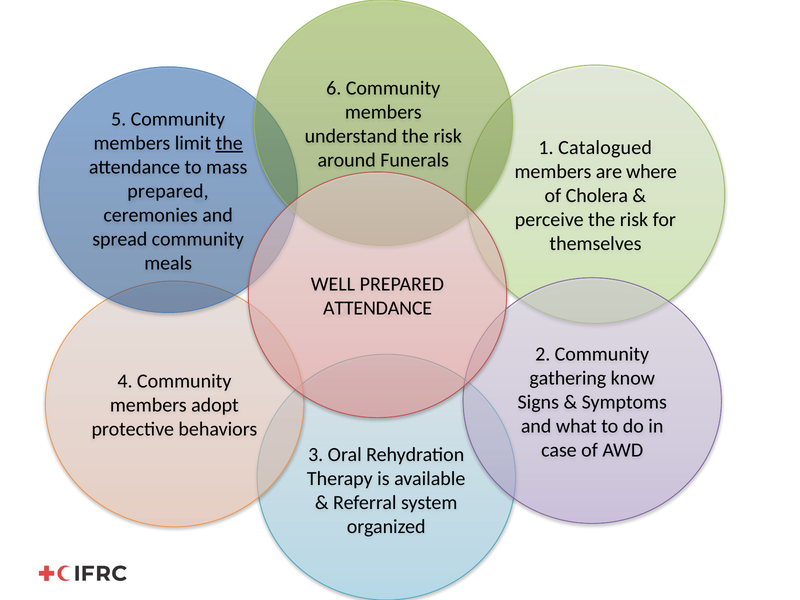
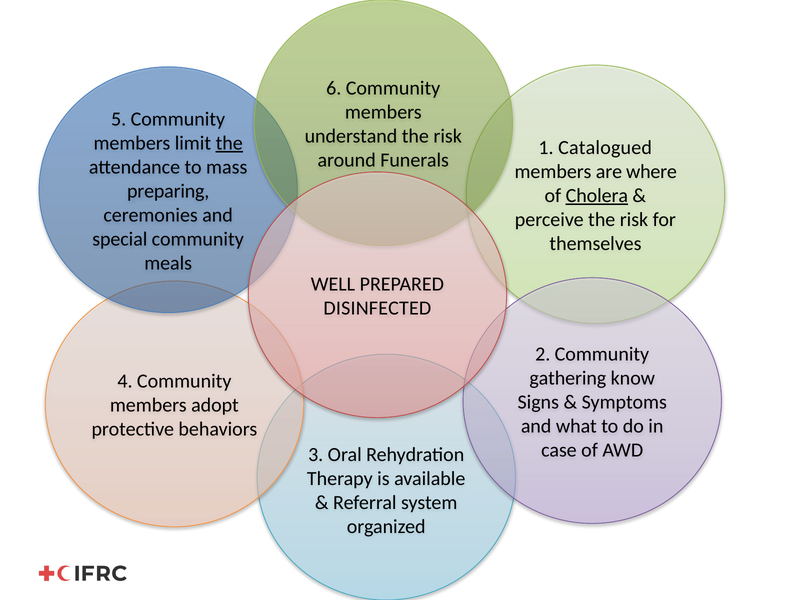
prepared at (168, 191): prepared -> preparing
Cholera underline: none -> present
spread: spread -> special
ATTENDANCE at (378, 308): ATTENDANCE -> DISINFECTED
